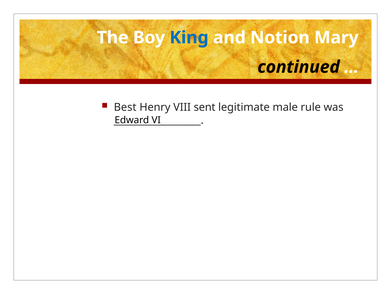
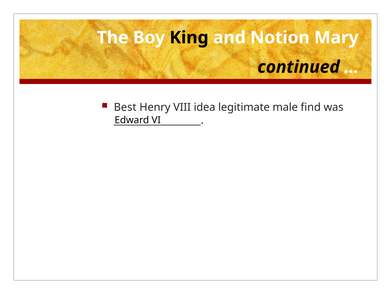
King colour: blue -> black
sent: sent -> idea
rule: rule -> find
